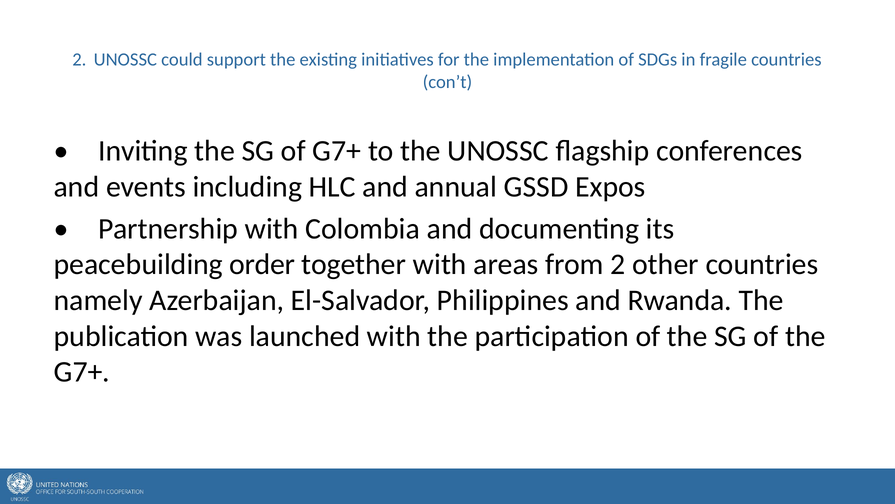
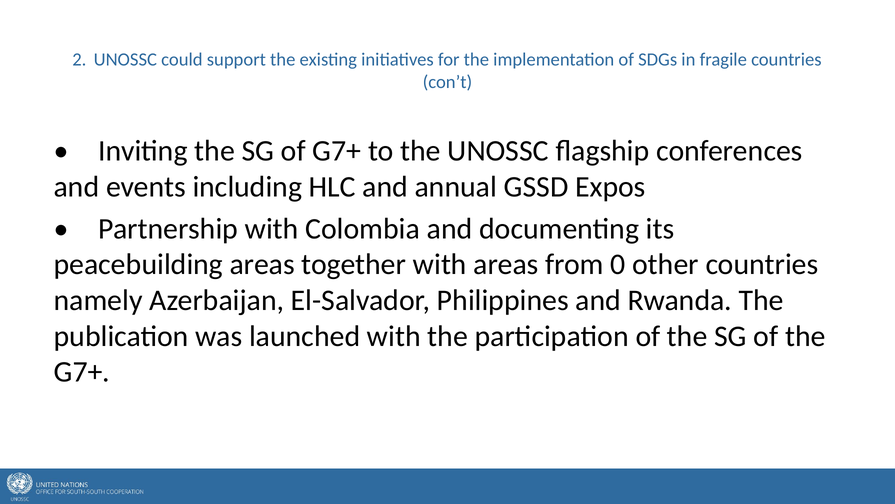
peacebuilding order: order -> areas
from 2: 2 -> 0
